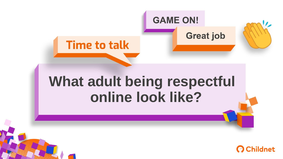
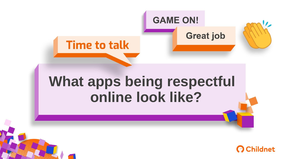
adult: adult -> apps
